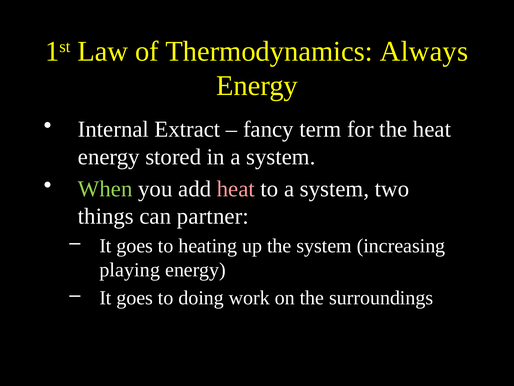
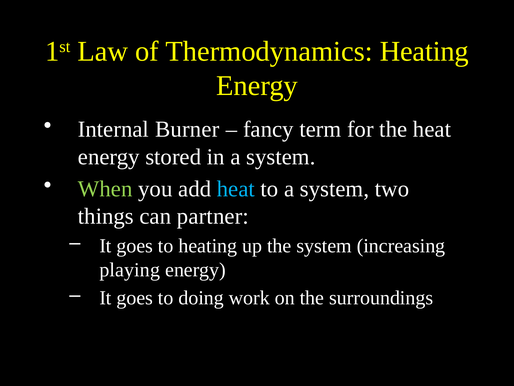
Thermodynamics Always: Always -> Heating
Extract: Extract -> Burner
heat at (236, 189) colour: pink -> light blue
